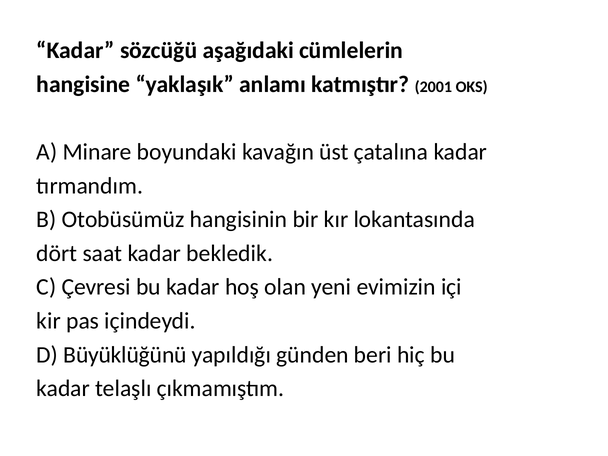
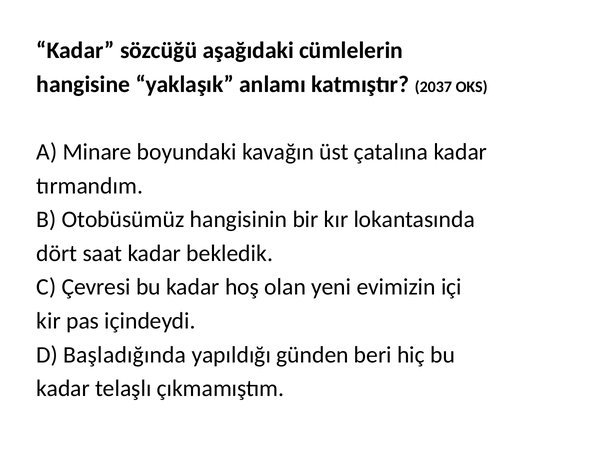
2001: 2001 -> 2037
Büyüklüğünü: Büyüklüğünü -> Başladığında
